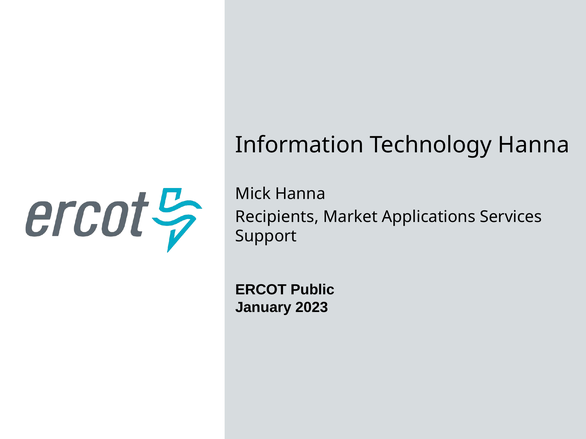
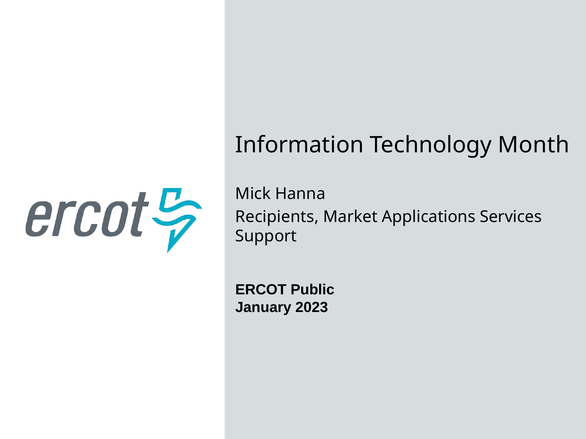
Technology Hanna: Hanna -> Month
